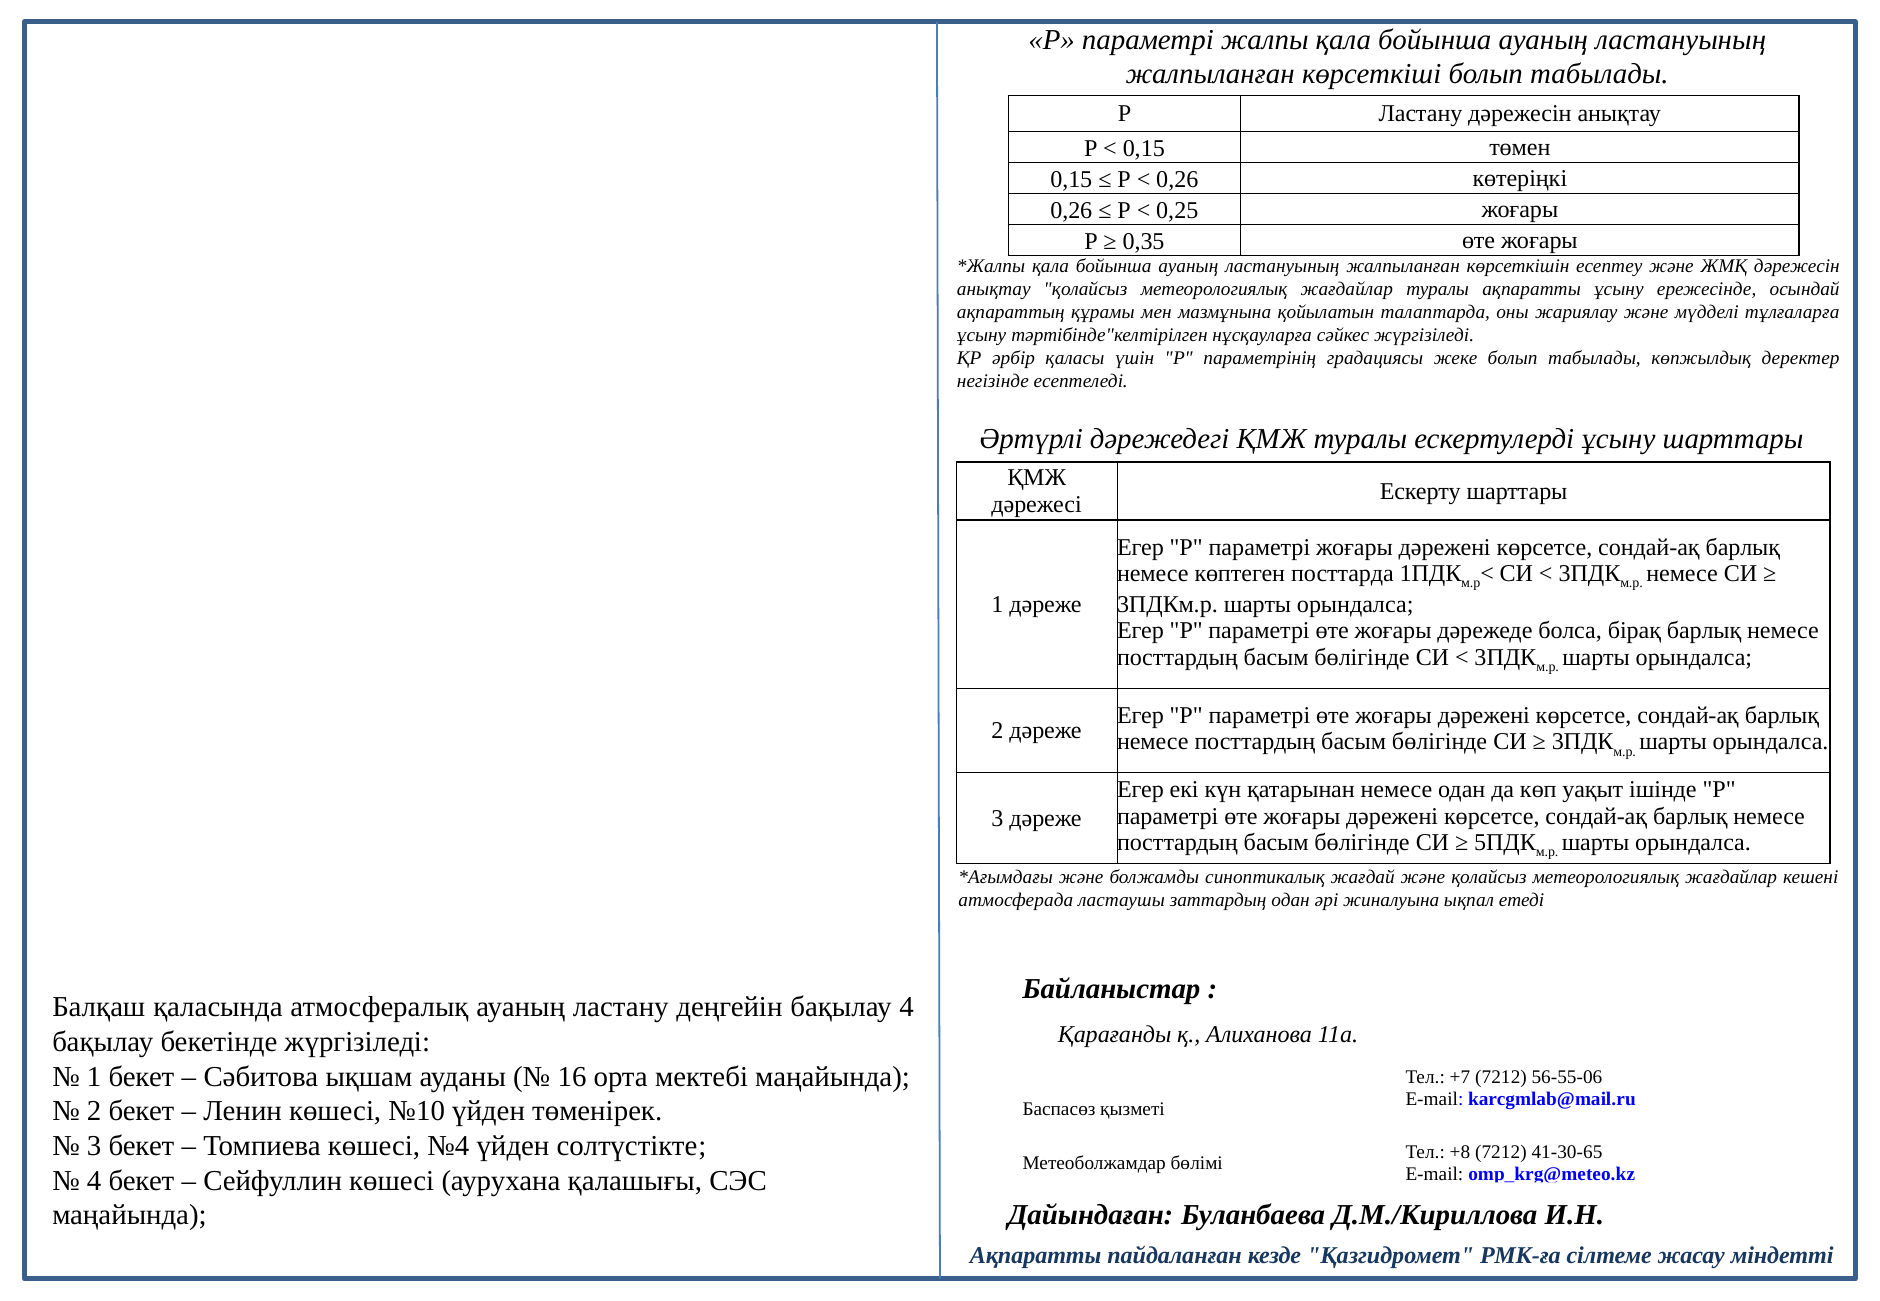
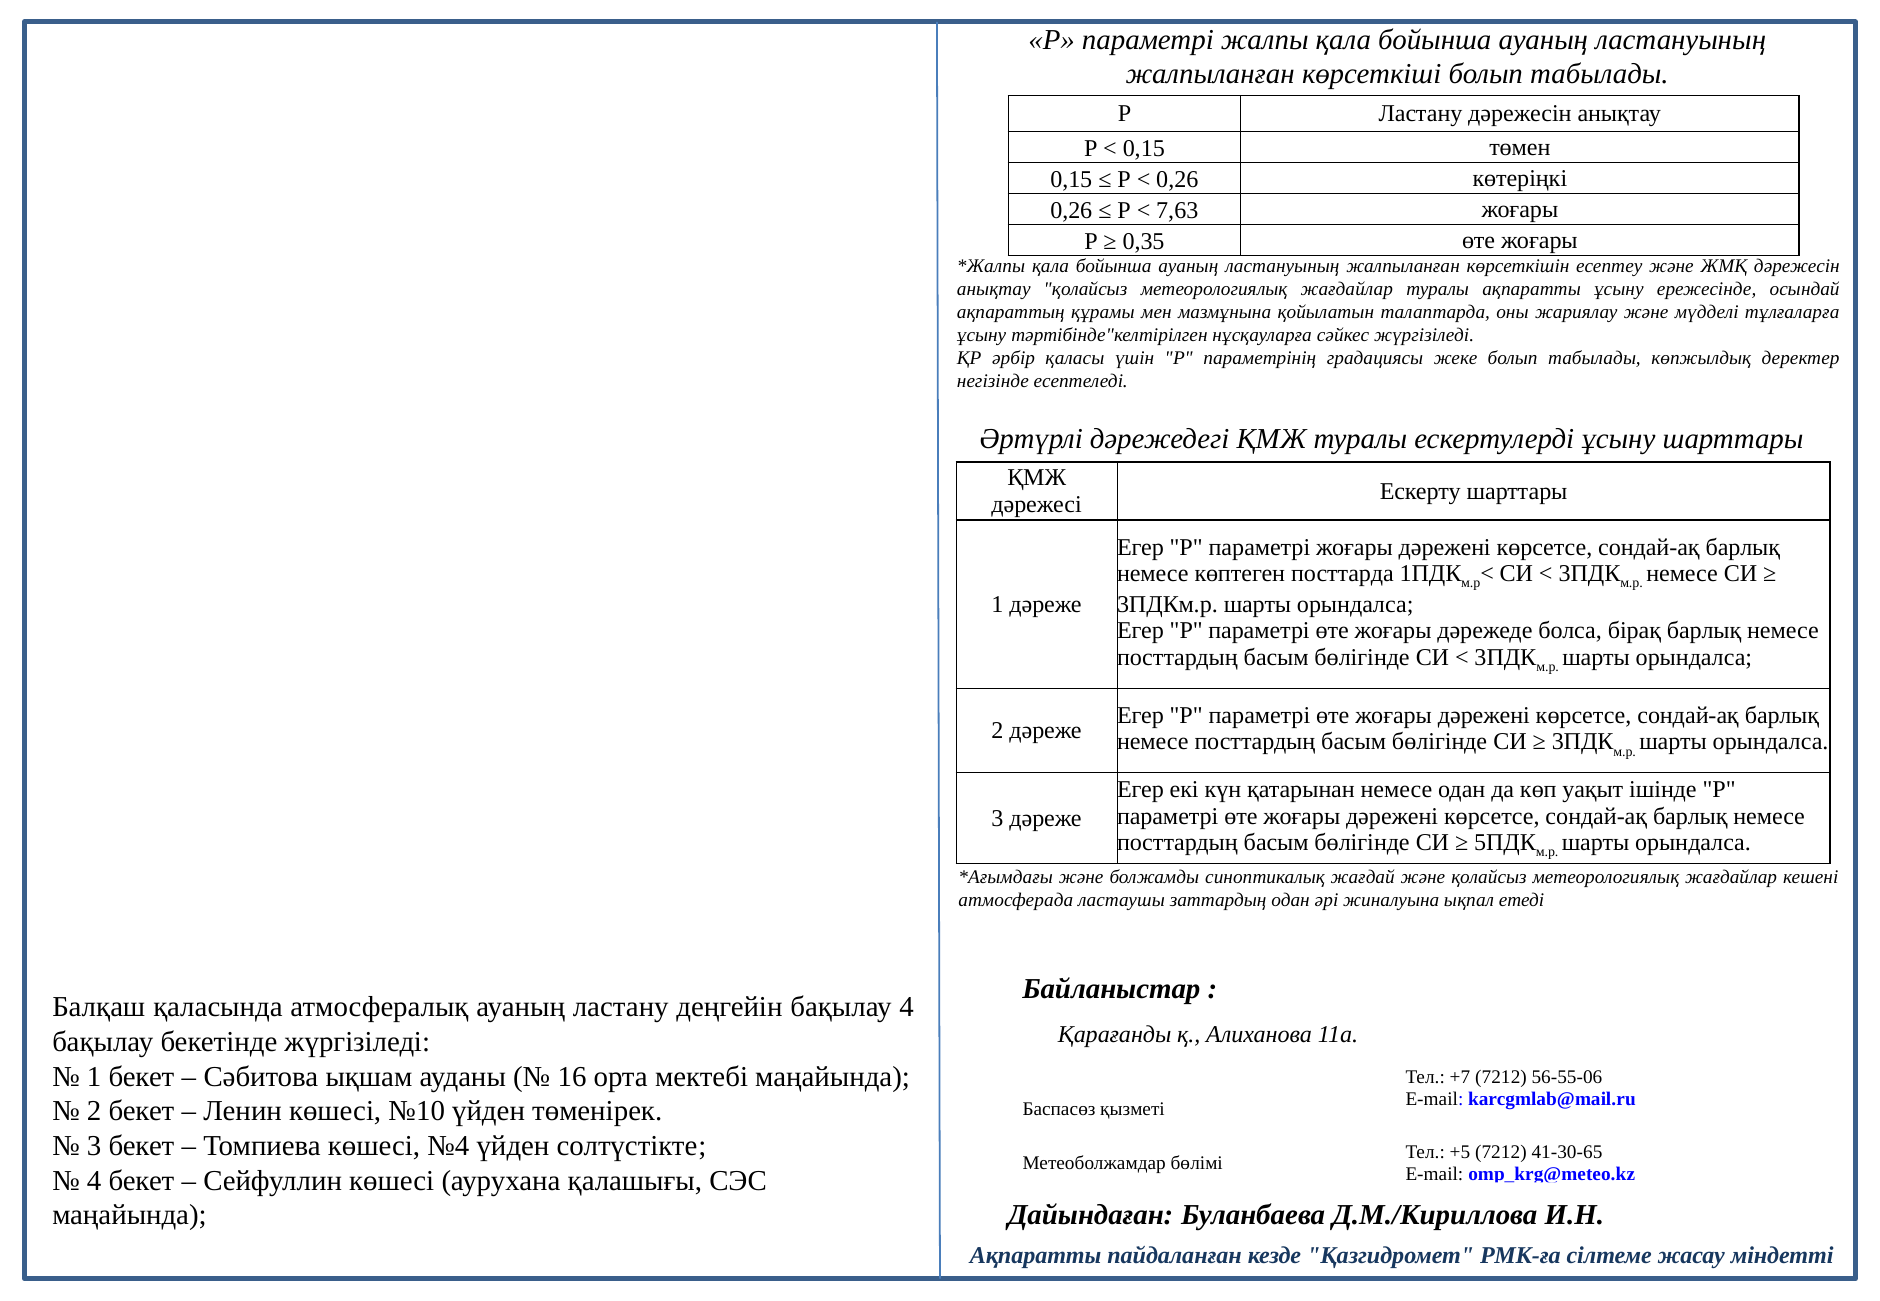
0,25: 0,25 -> 7,63
+8: +8 -> +5
